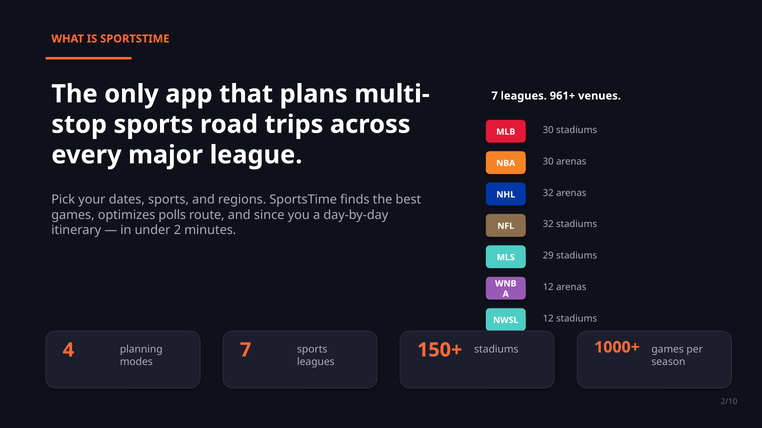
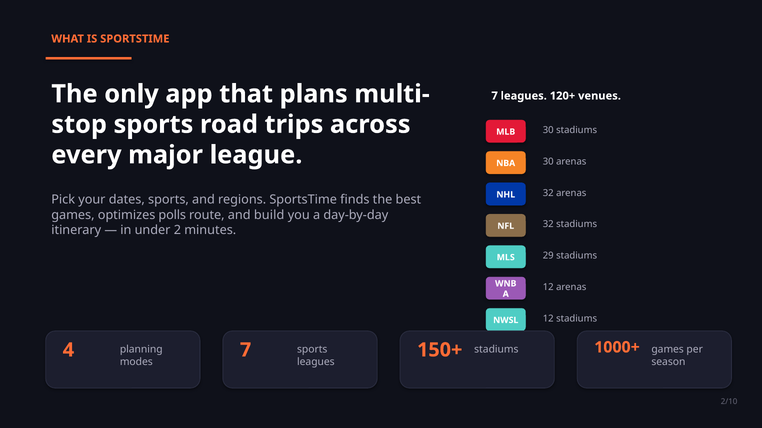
961+: 961+ -> 120+
since: since -> build
